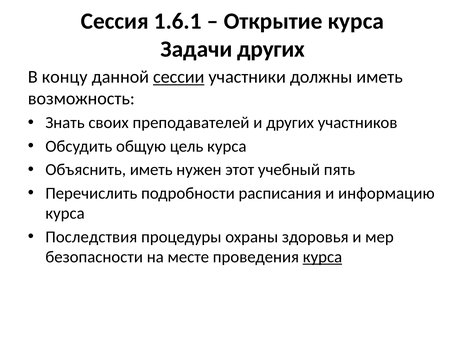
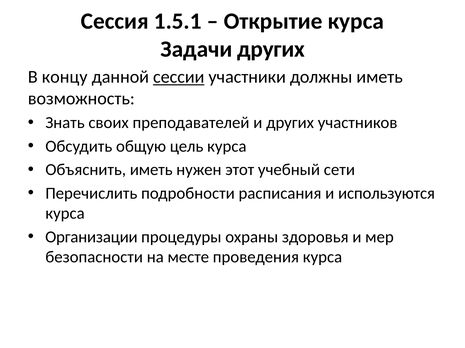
1.6.1: 1.6.1 -> 1.5.1
пять: пять -> сети
информацию: информацию -> используются
Последствия: Последствия -> Организации
курса at (322, 258) underline: present -> none
